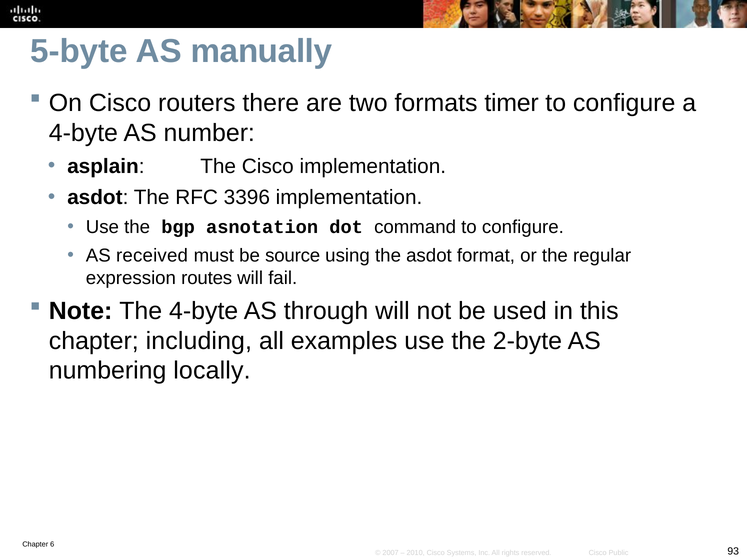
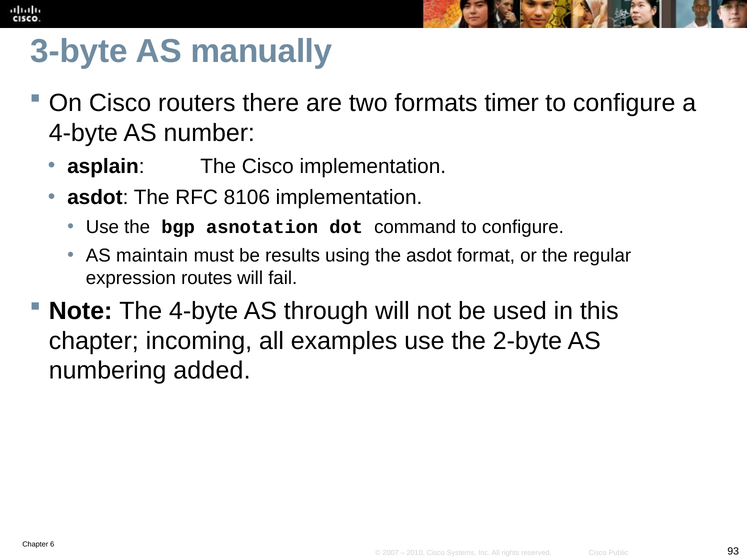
5-byte: 5-byte -> 3-byte
3396: 3396 -> 8106
received: received -> maintain
source: source -> results
including: including -> incoming
locally: locally -> added
